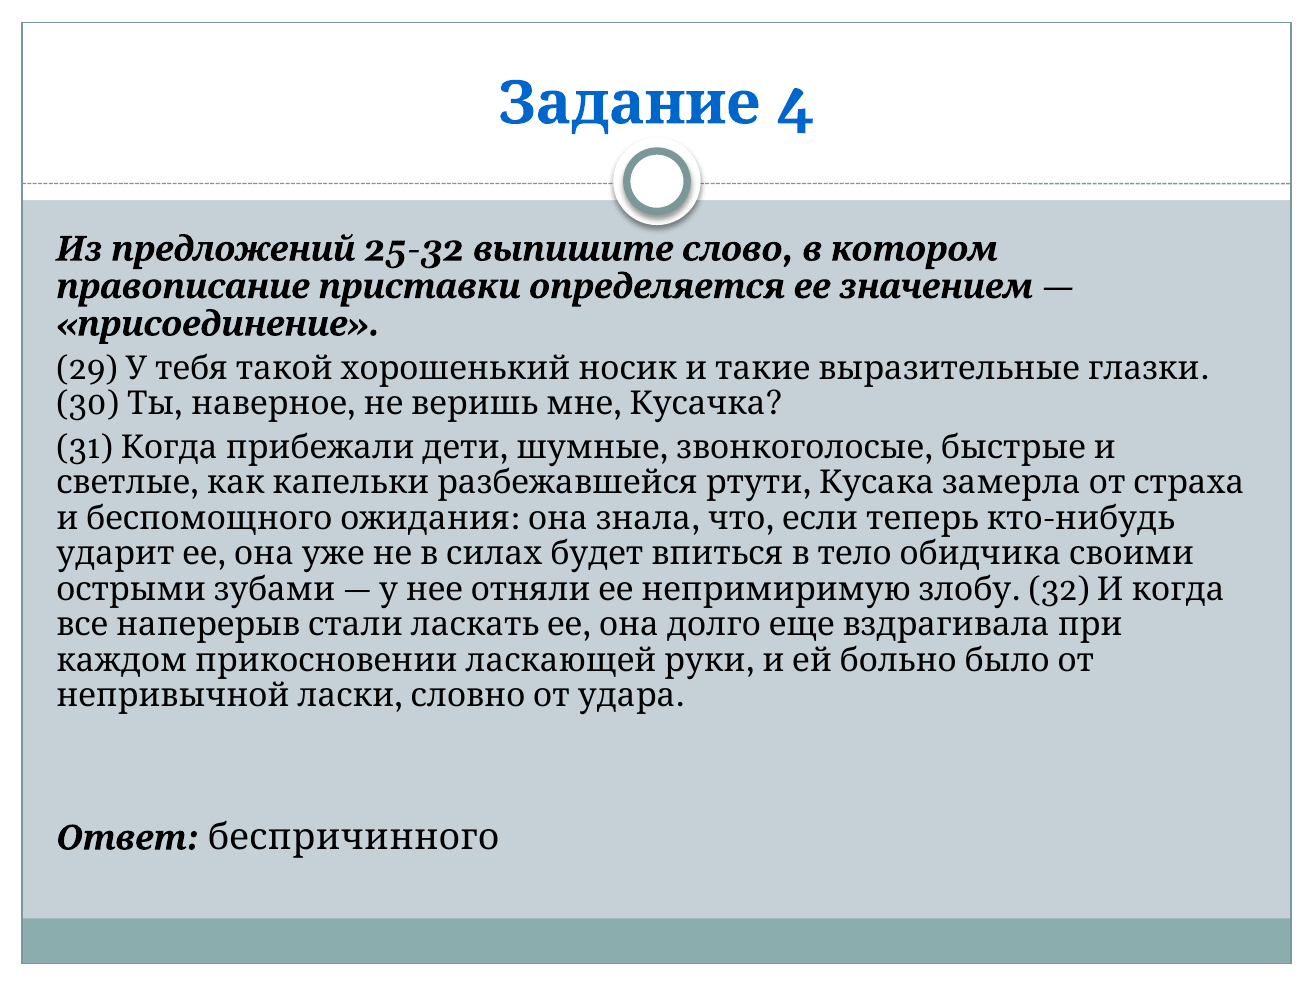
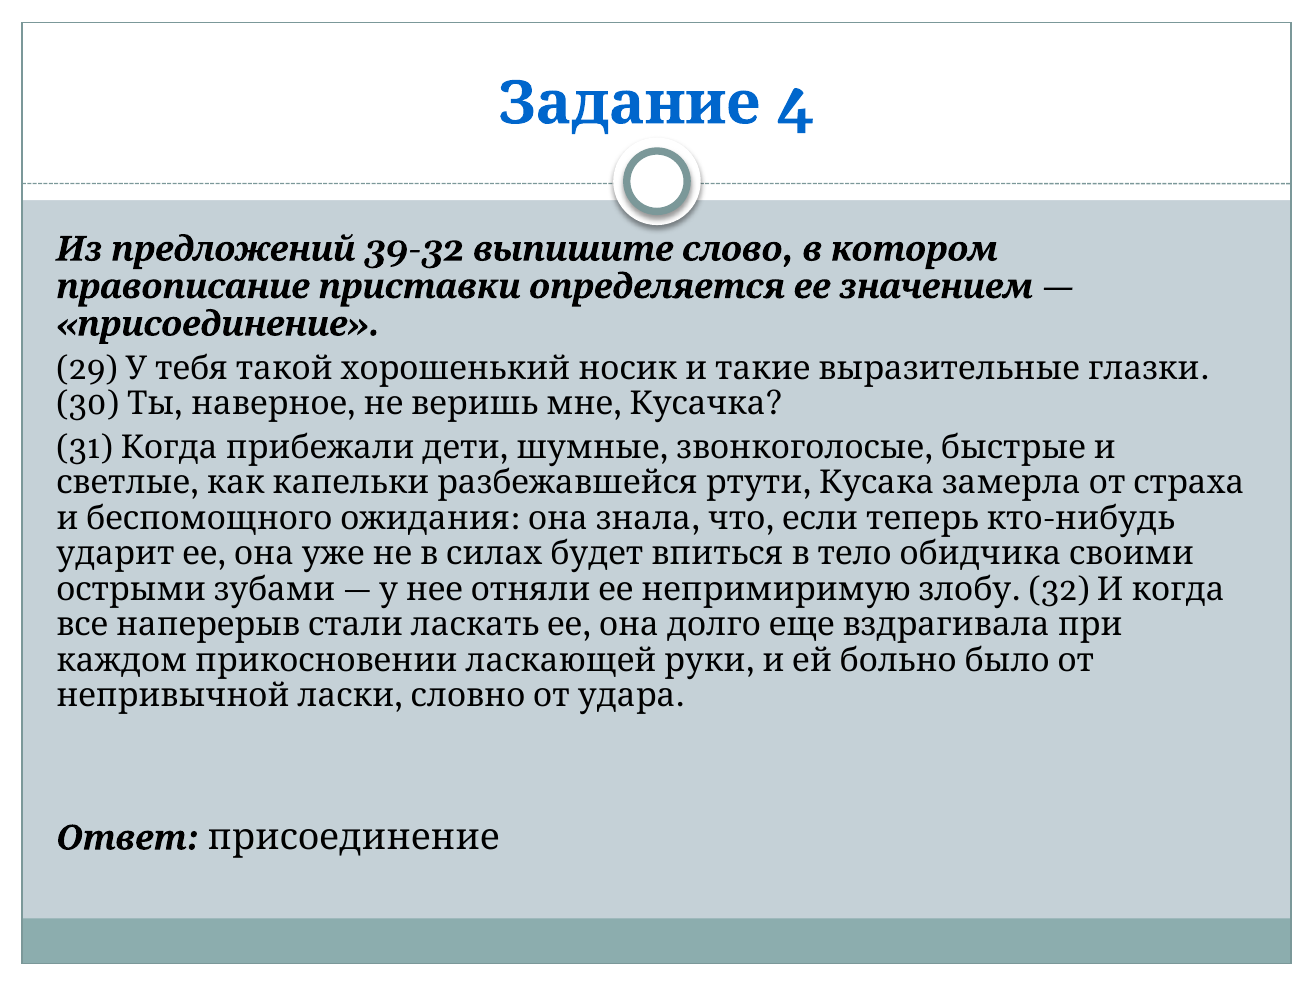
25-32: 25-32 -> 39-32
Ответ беспричинного: беспричинного -> присоединение
